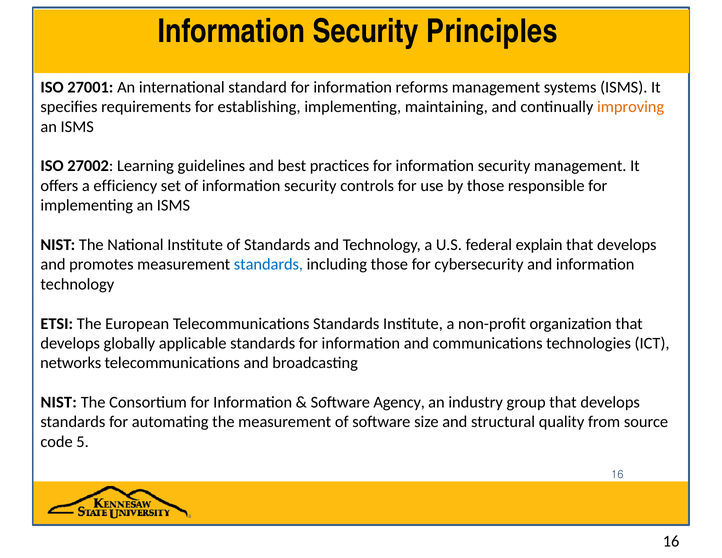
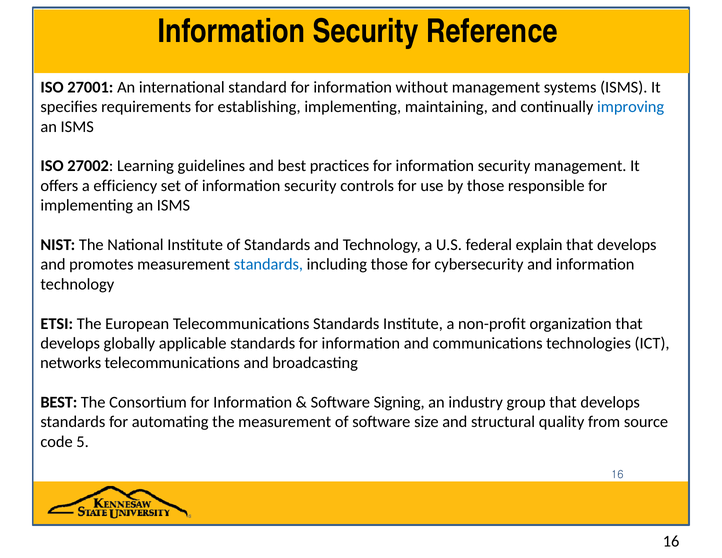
Principles: Principles -> Reference
reforms: reforms -> without
improving colour: orange -> blue
NIST at (59, 402): NIST -> BEST
Agency: Agency -> Signing
